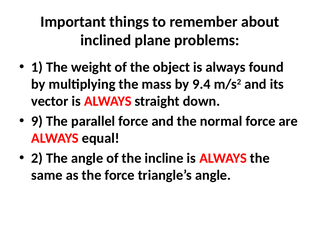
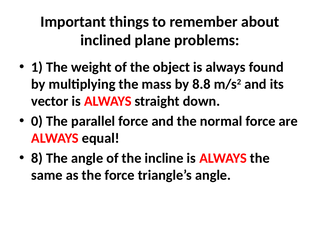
9.4: 9.4 -> 8.8
9: 9 -> 0
2: 2 -> 8
